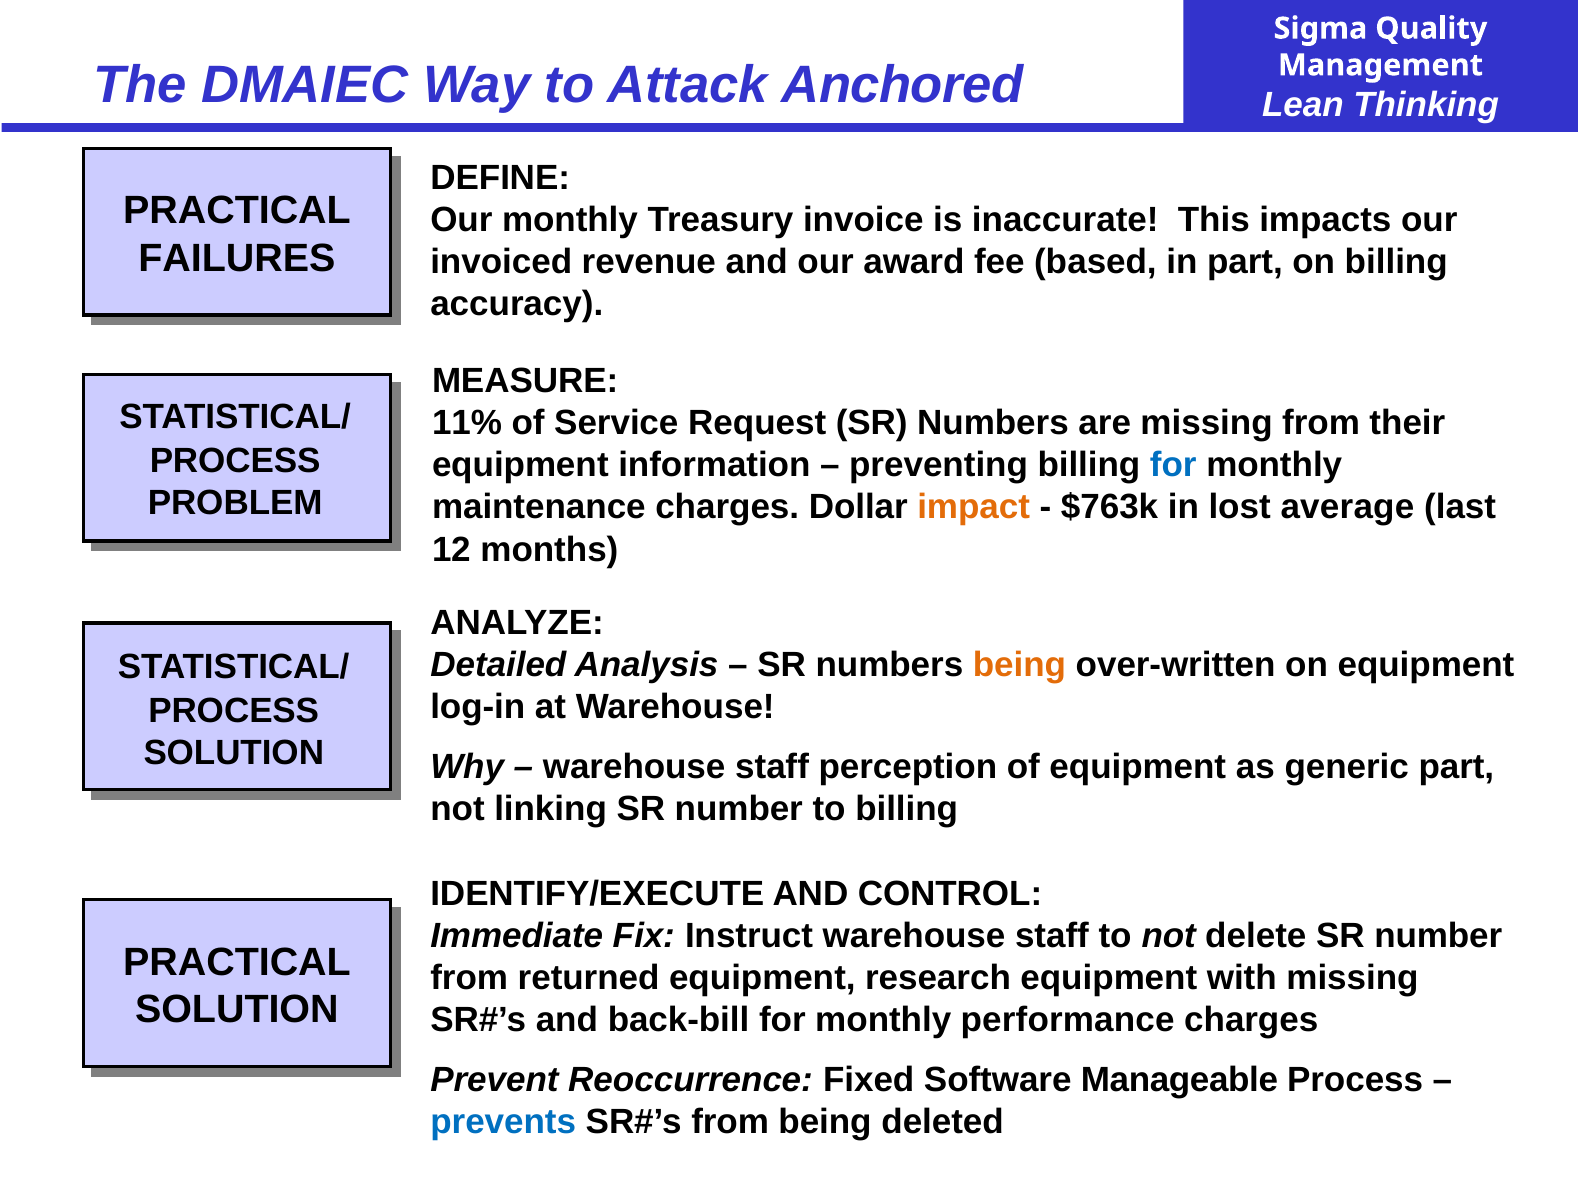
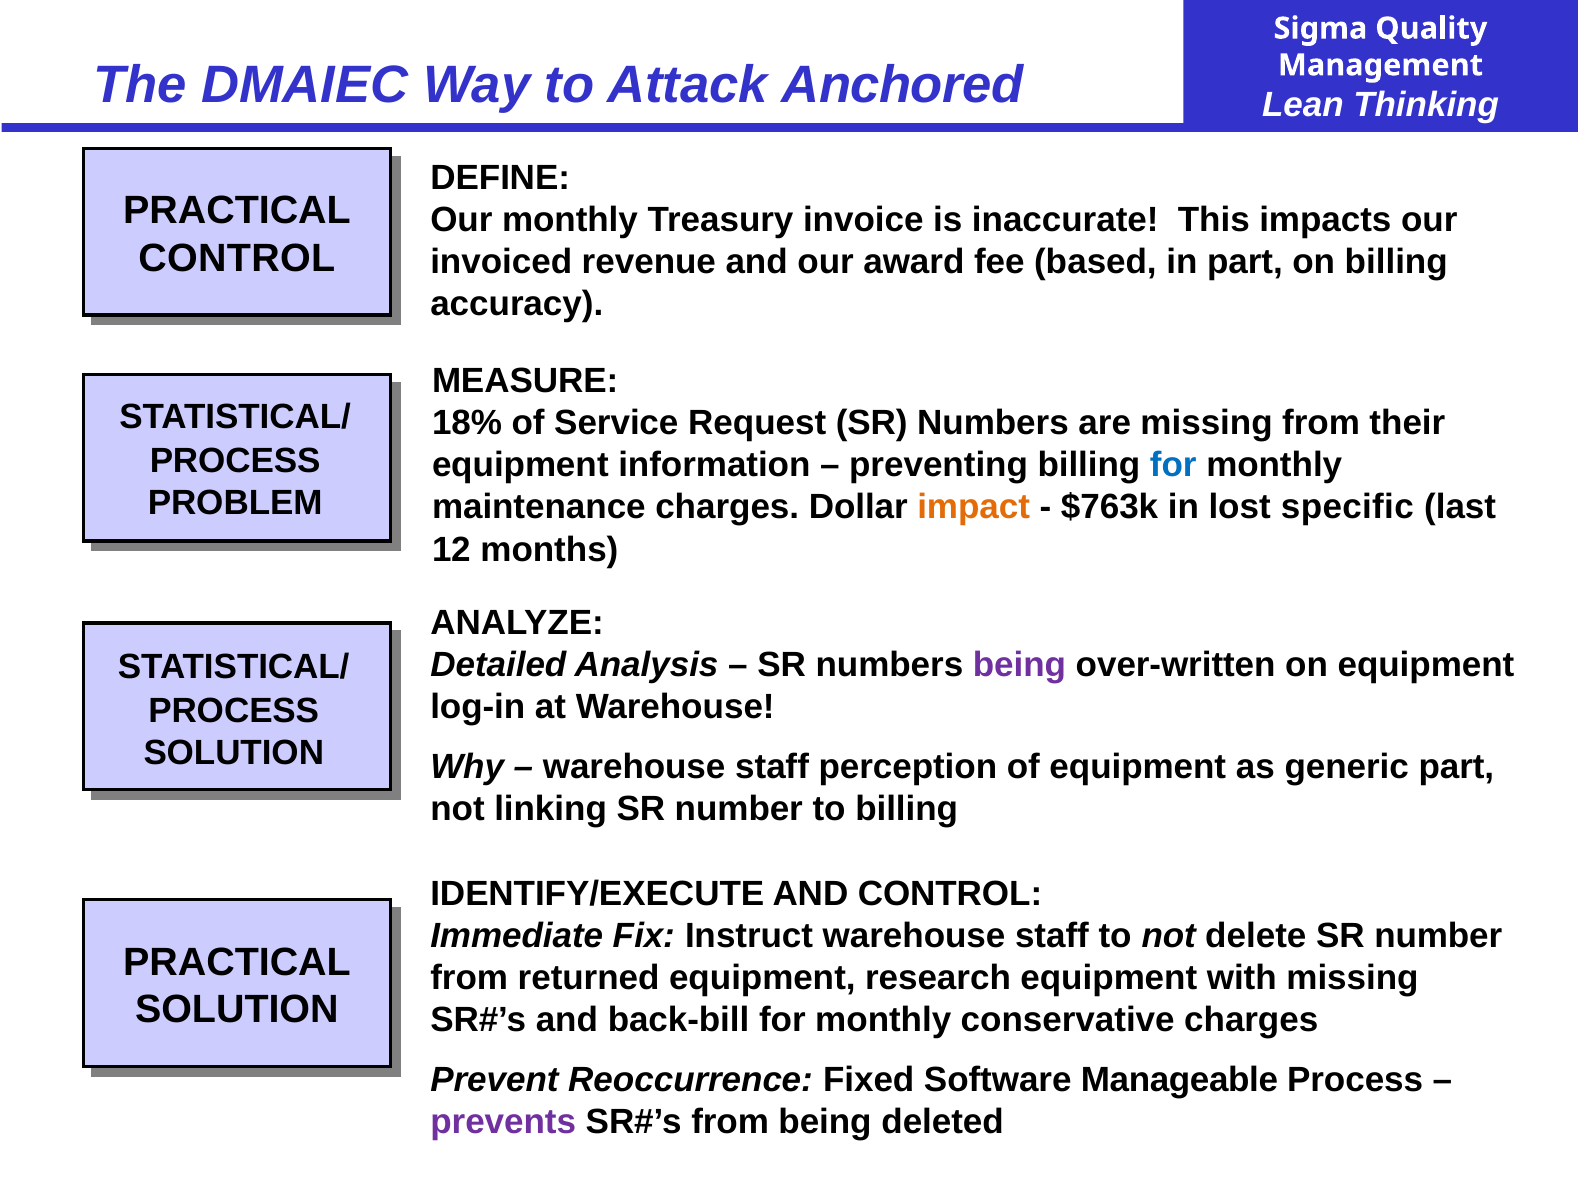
FAILURES at (237, 258): FAILURES -> CONTROL
11%: 11% -> 18%
average: average -> specific
being at (1019, 666) colour: orange -> purple
performance: performance -> conservative
prevents colour: blue -> purple
